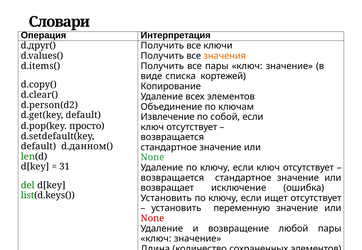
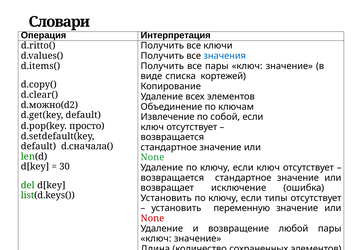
d.друг(: d.друг( -> d.ritto(
значения colour: orange -> blue
d.person(d2: d.person(d2 -> d.можно(d2
d.данном(: d.данном( -> d.сначала(
31: 31 -> 30
ищет: ищет -> типы
